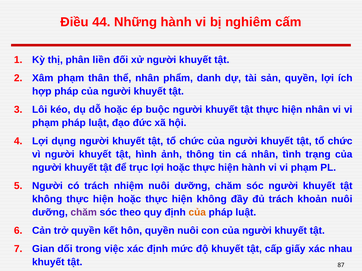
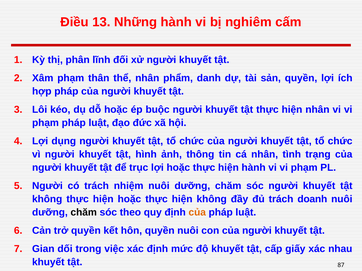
44: 44 -> 13
liền: liền -> lĩnh
khoản: khoản -> doanh
chăm at (84, 213) colour: purple -> black
